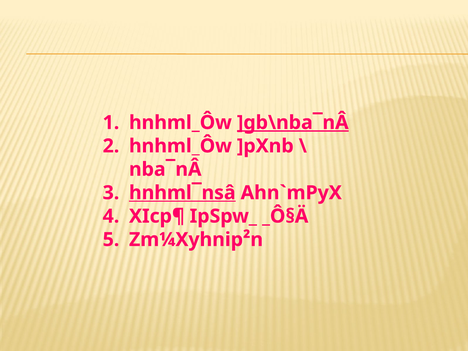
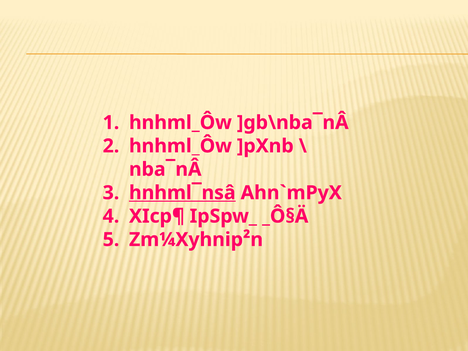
]gb\nba¯nÂ underline: present -> none
